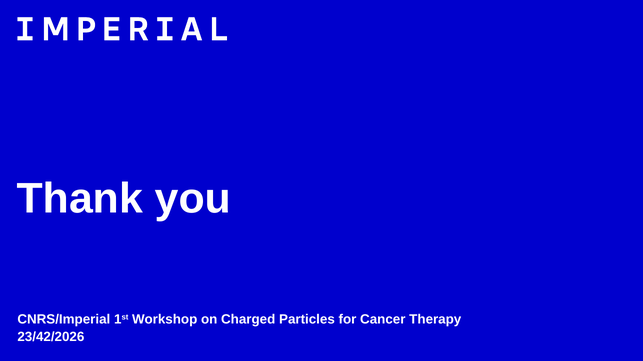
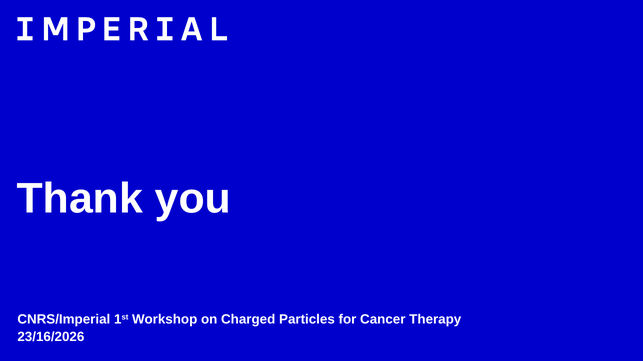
23/42/2026: 23/42/2026 -> 23/16/2026
